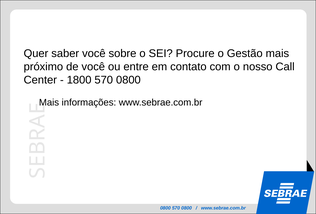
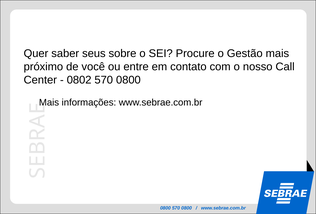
saber você: você -> seus
1800: 1800 -> 0802
